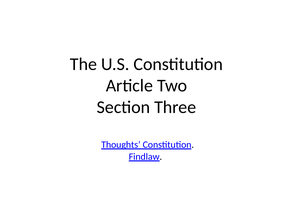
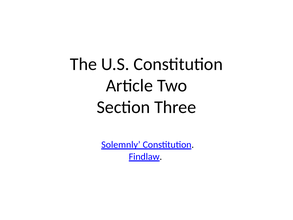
Thoughts: Thoughts -> Solemnly
